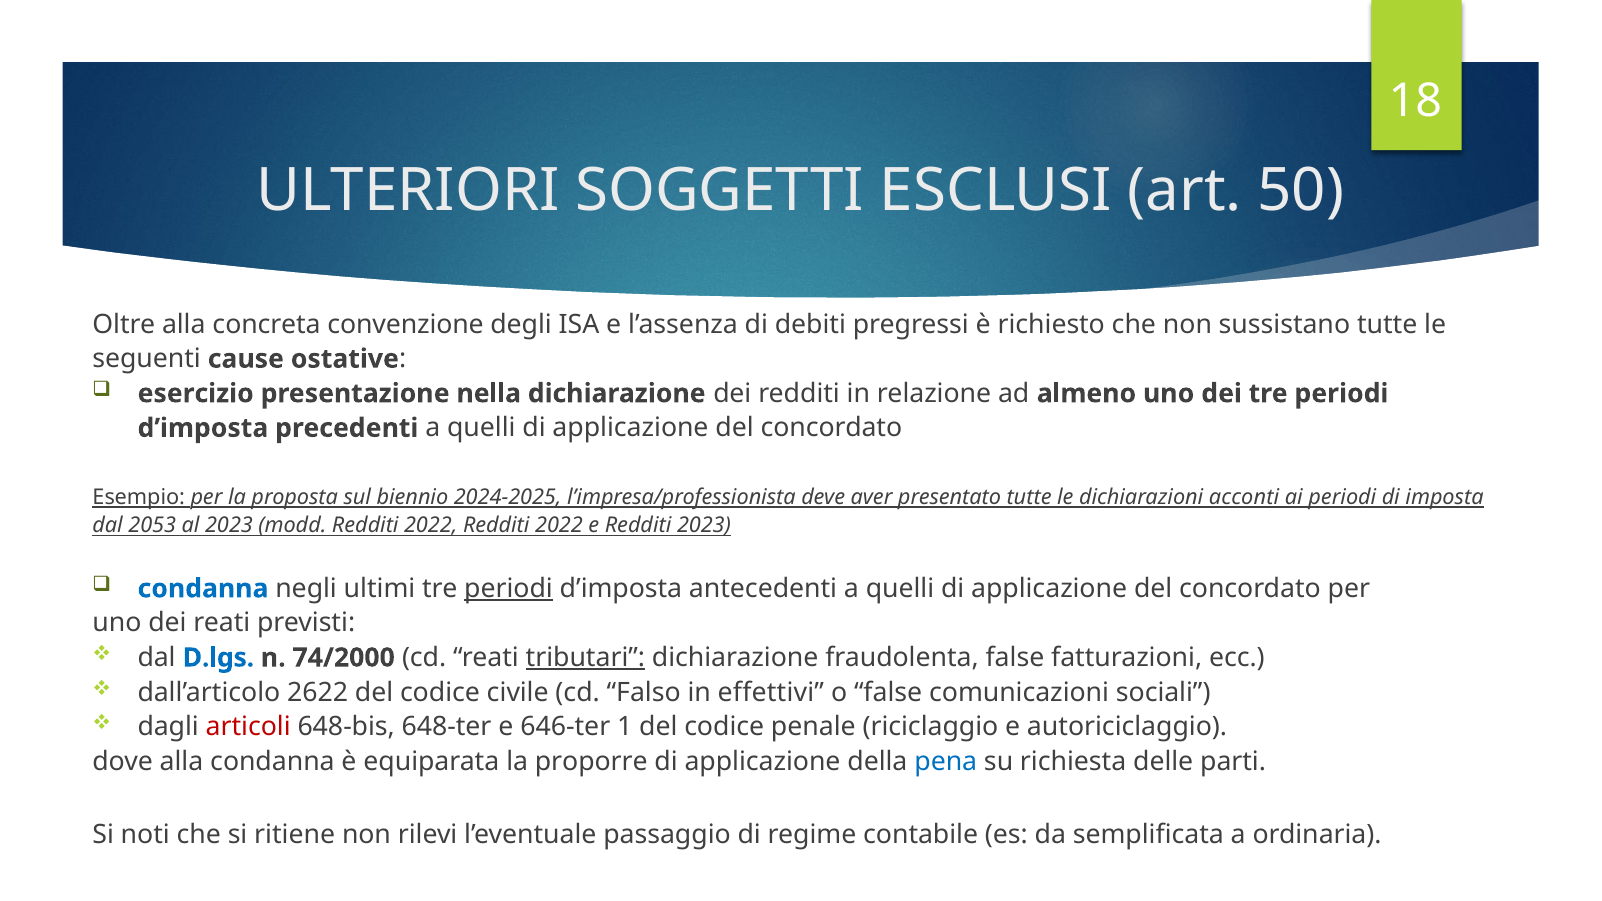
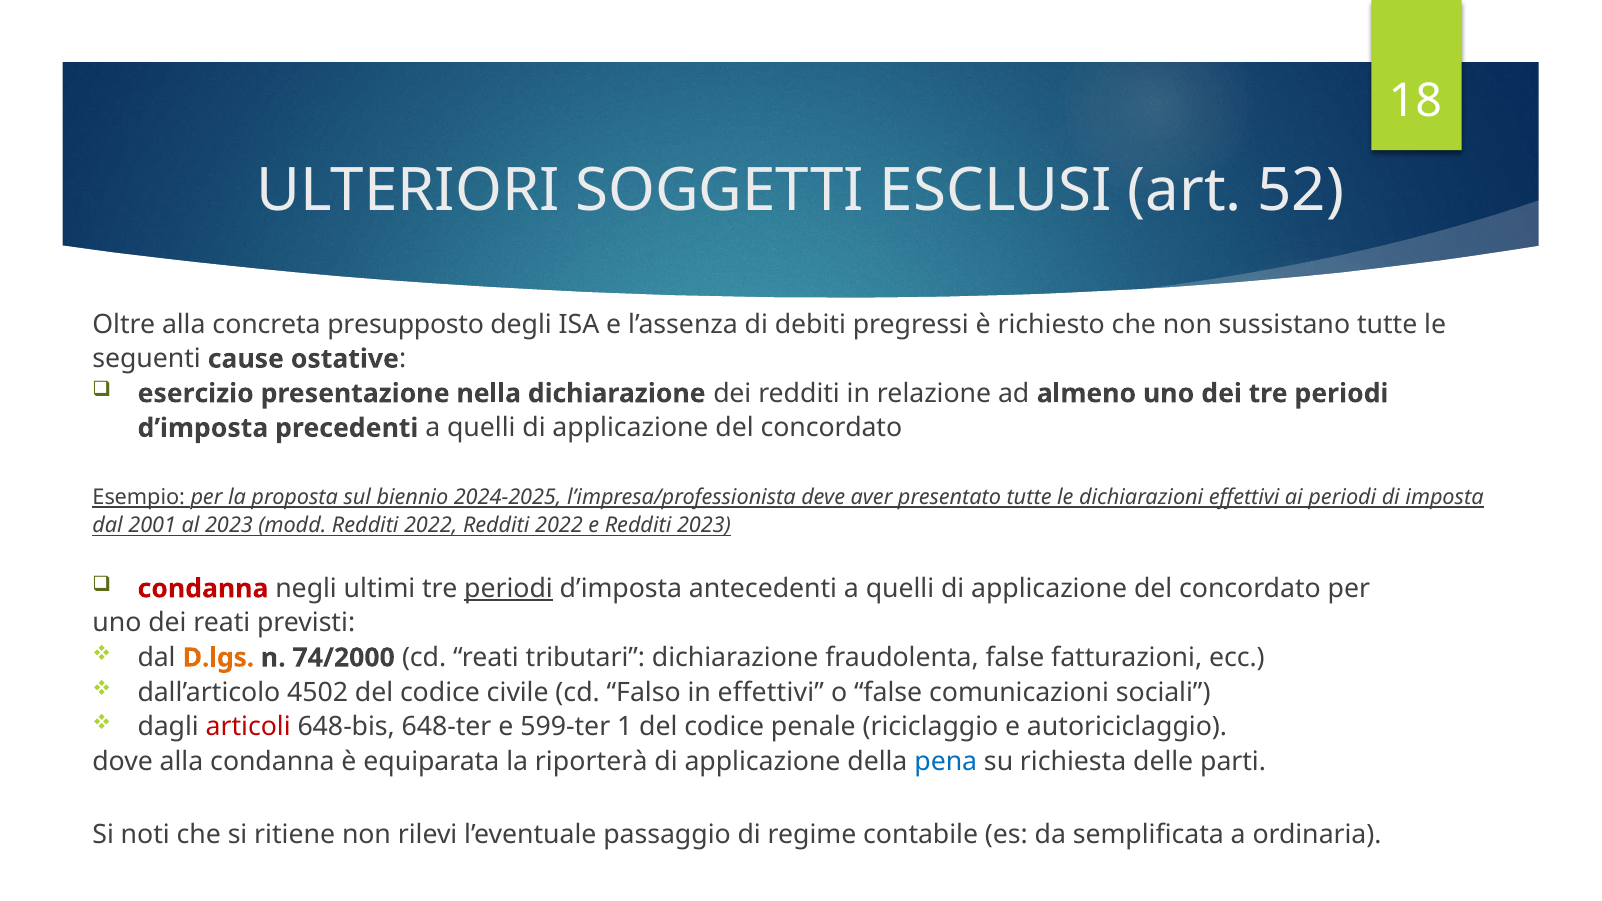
50: 50 -> 52
convenzione: convenzione -> presupposto
dichiarazioni acconti: acconti -> effettivi
2053: 2053 -> 2001
condanna at (203, 589) colour: blue -> red
D.lgs colour: blue -> orange
tributari underline: present -> none
2622: 2622 -> 4502
646-ter: 646-ter -> 599-ter
proporre: proporre -> riporterà
